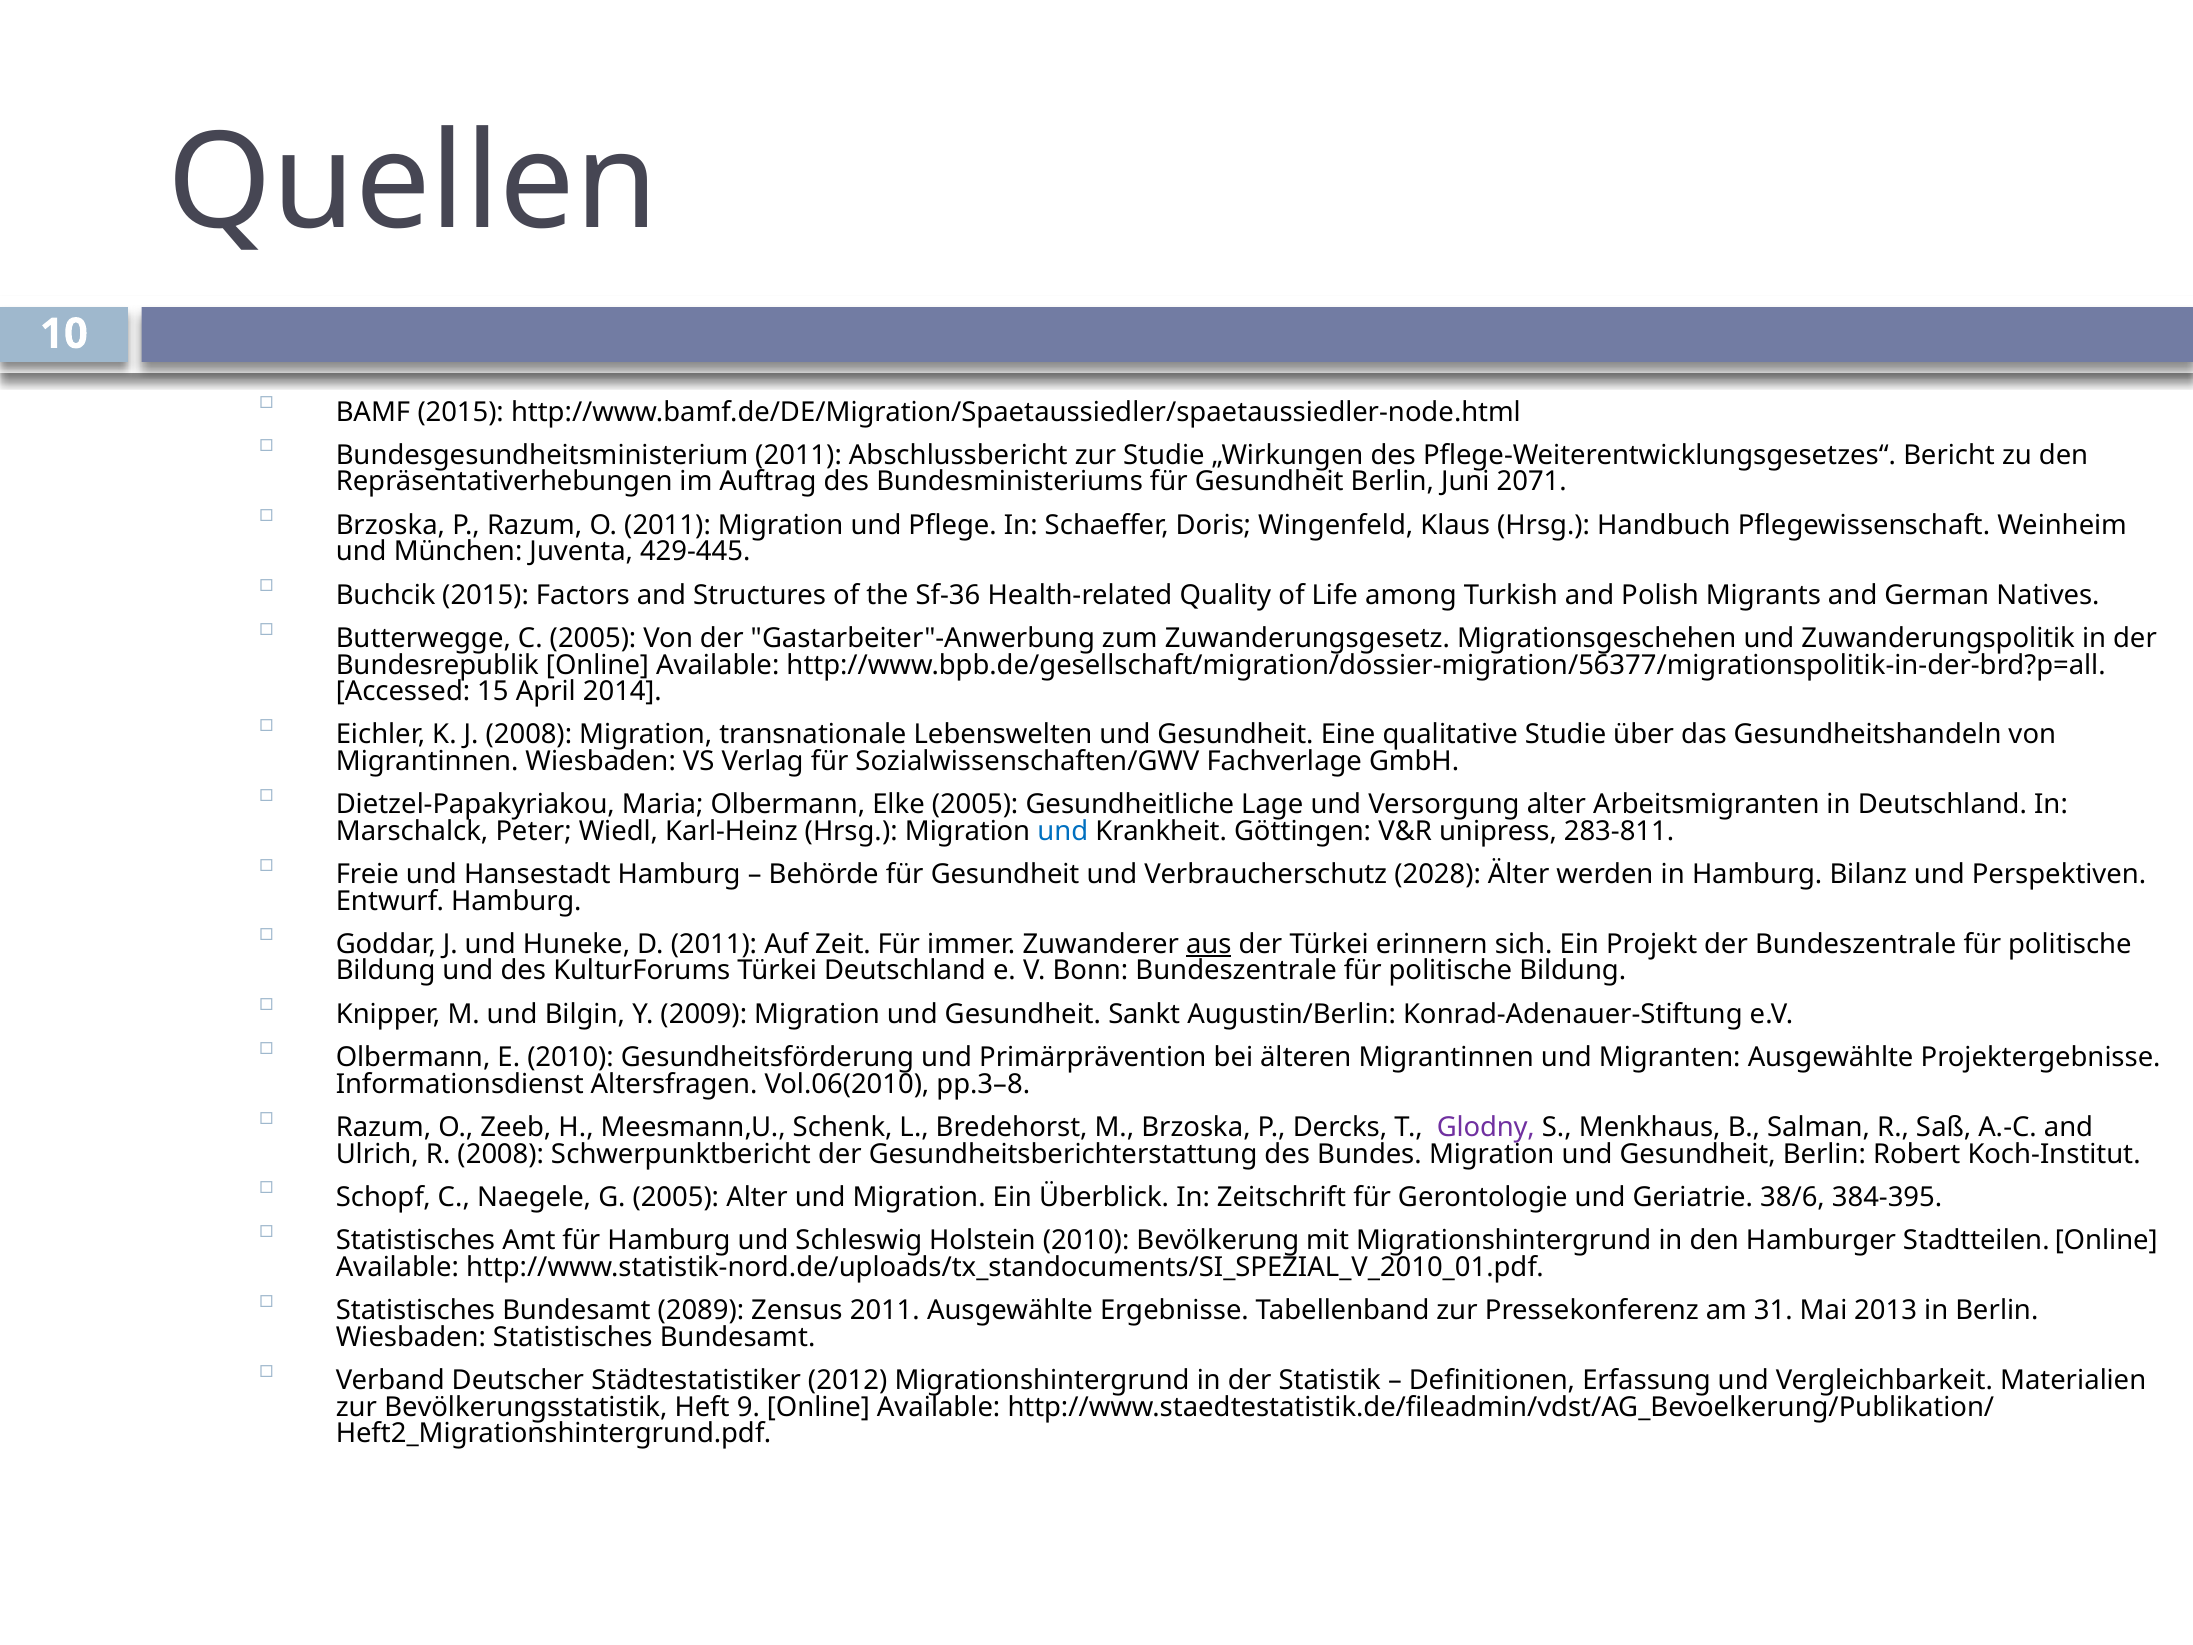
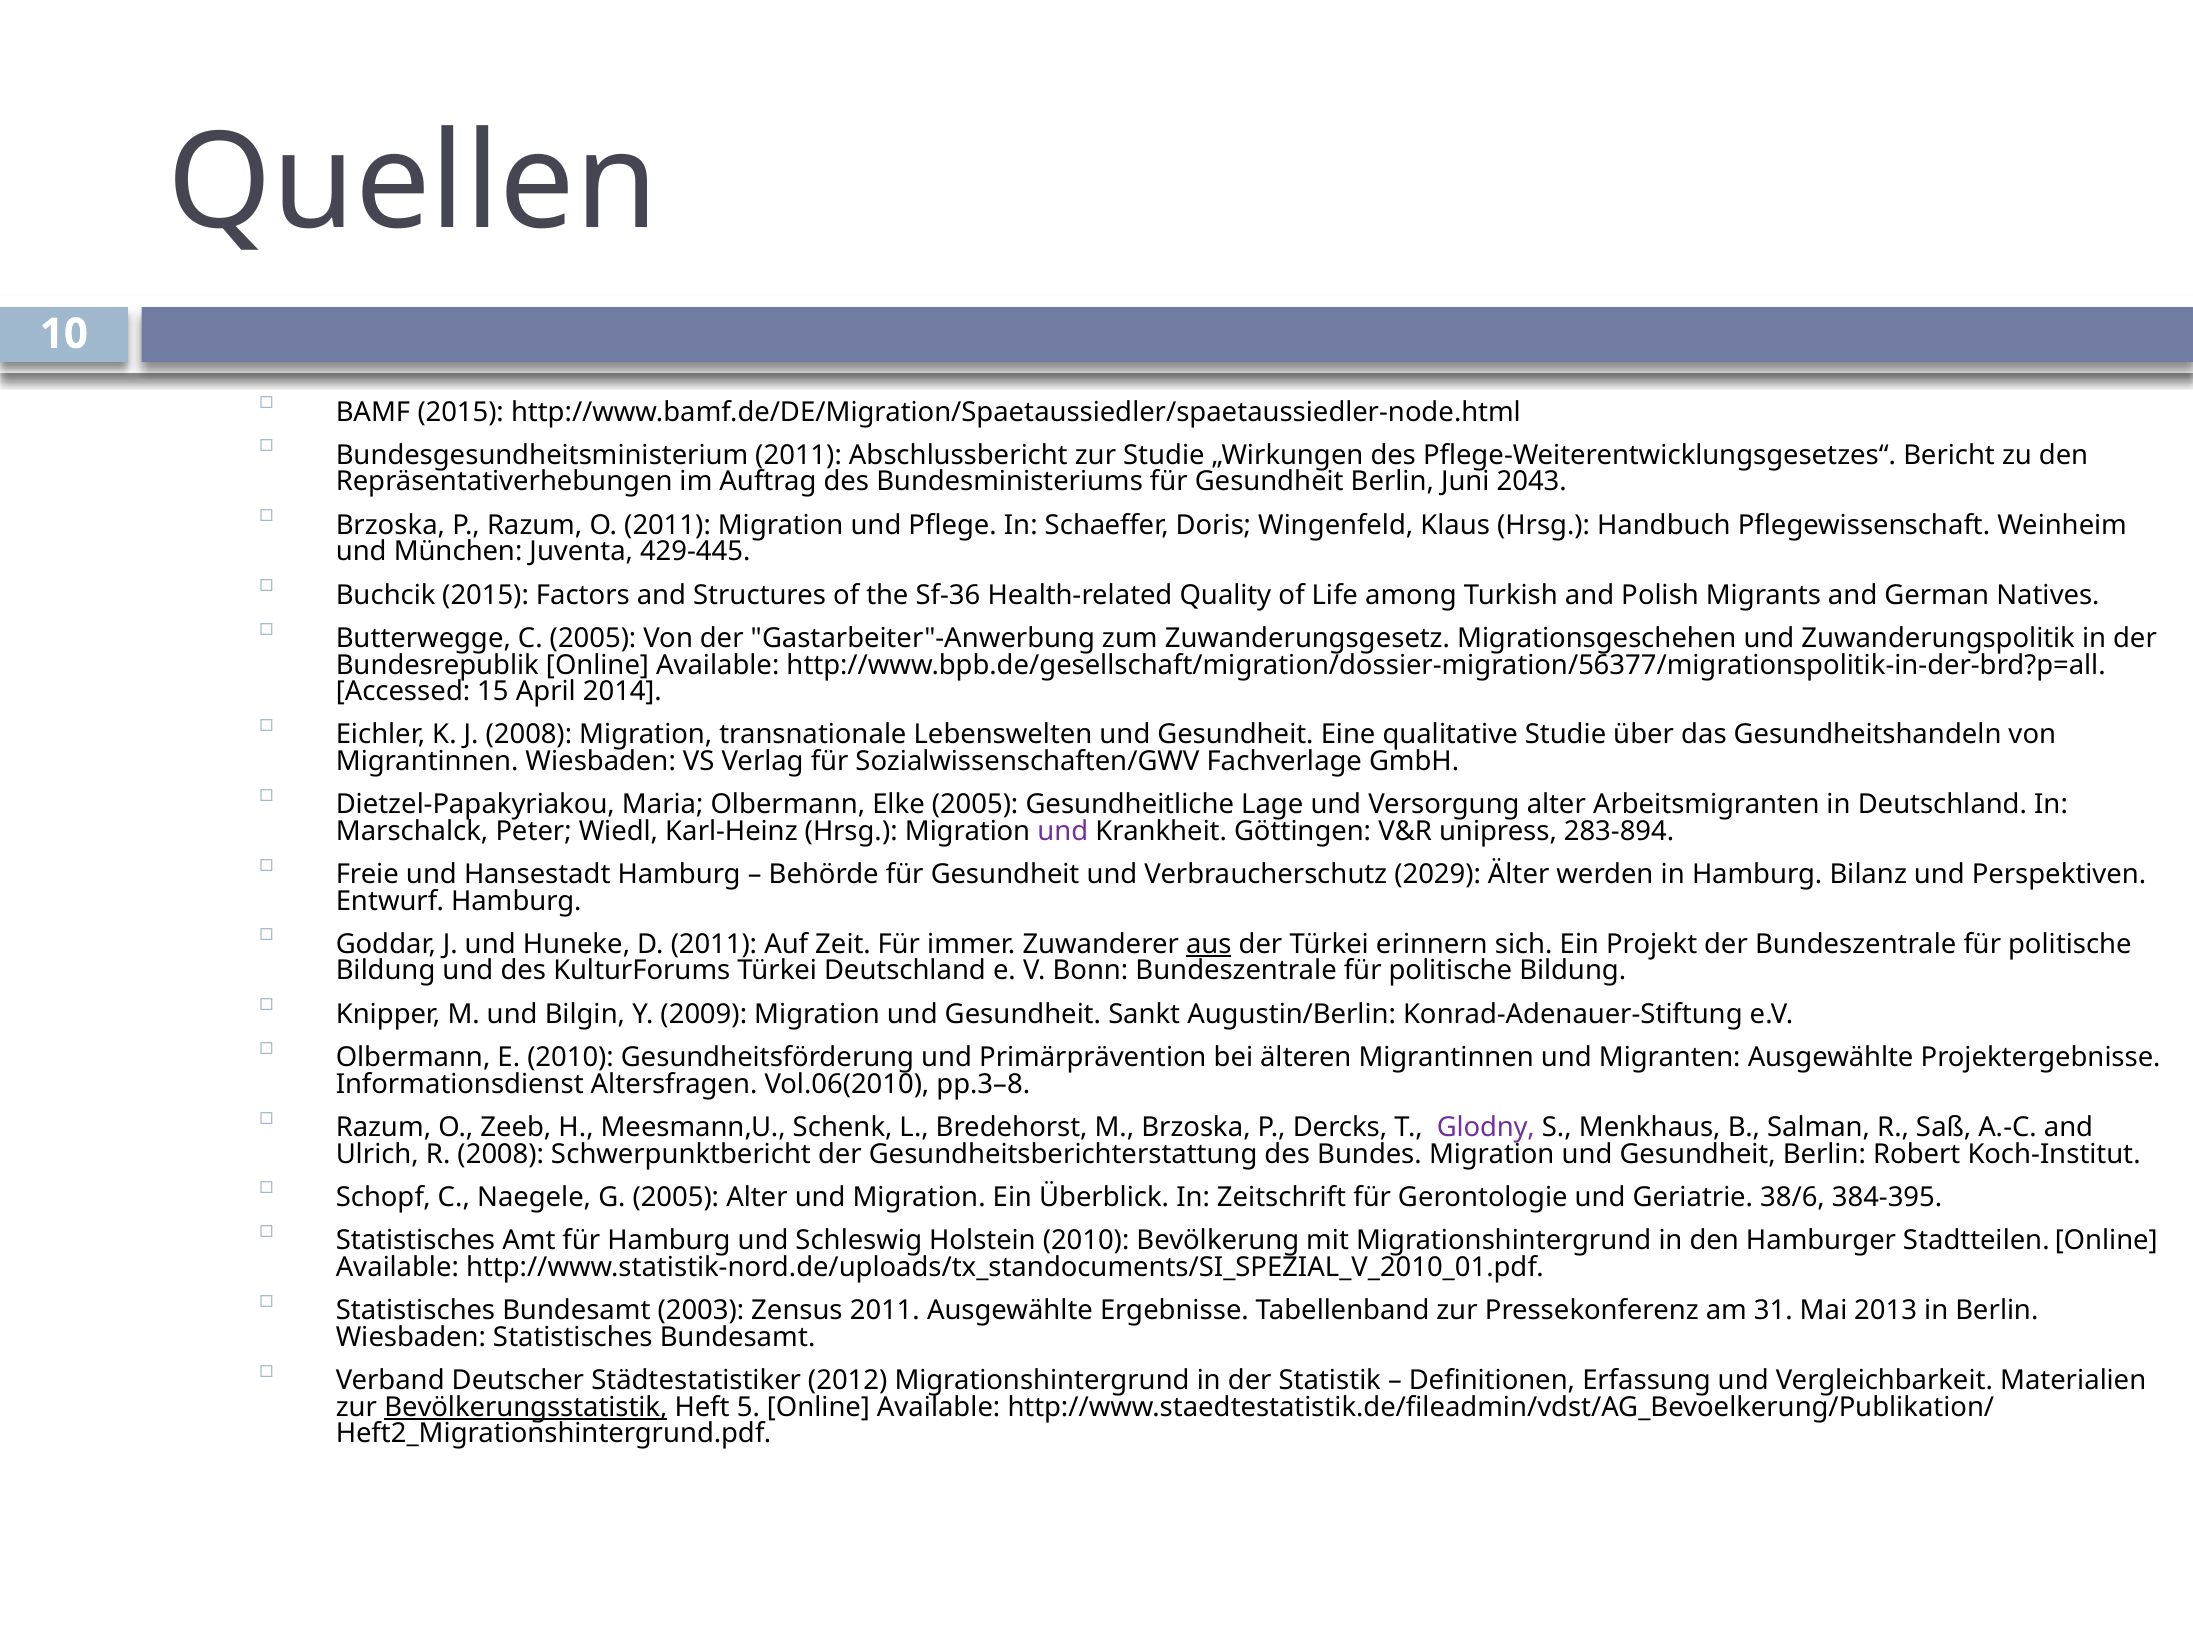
2071: 2071 -> 2043
und at (1063, 831) colour: blue -> purple
283-811: 283-811 -> 283-894
2028: 2028 -> 2029
2089: 2089 -> 2003
Bevölkerungsstatistik underline: none -> present
9: 9 -> 5
